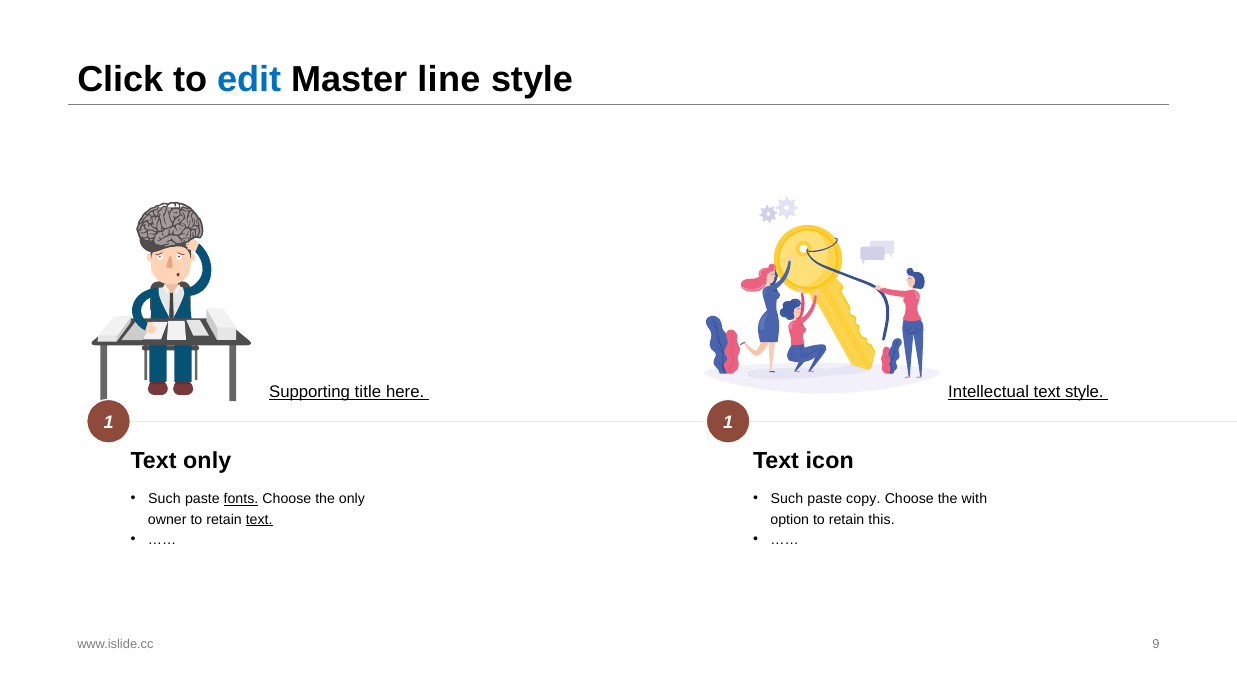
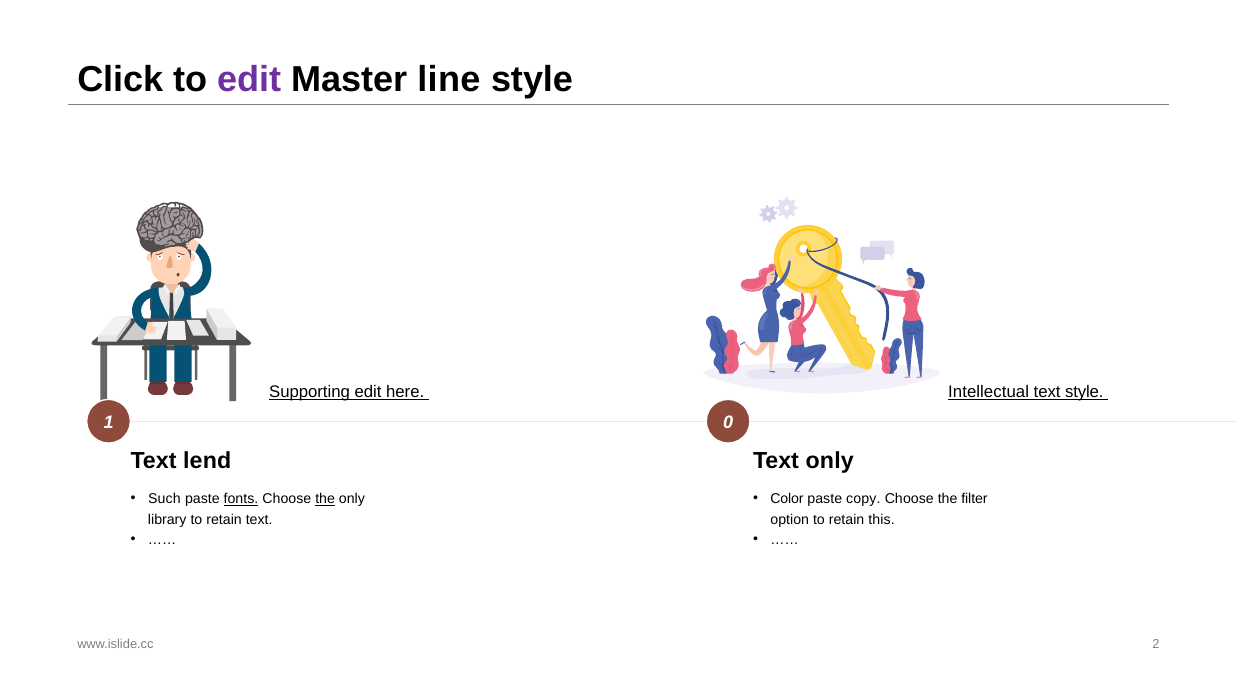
edit at (249, 80) colour: blue -> purple
Supporting title: title -> edit
1 1: 1 -> 0
Text only: only -> lend
Text icon: icon -> only
the at (325, 499) underline: none -> present
Such at (787, 499): Such -> Color
with: with -> filter
owner: owner -> library
text at (259, 519) underline: present -> none
9: 9 -> 2
